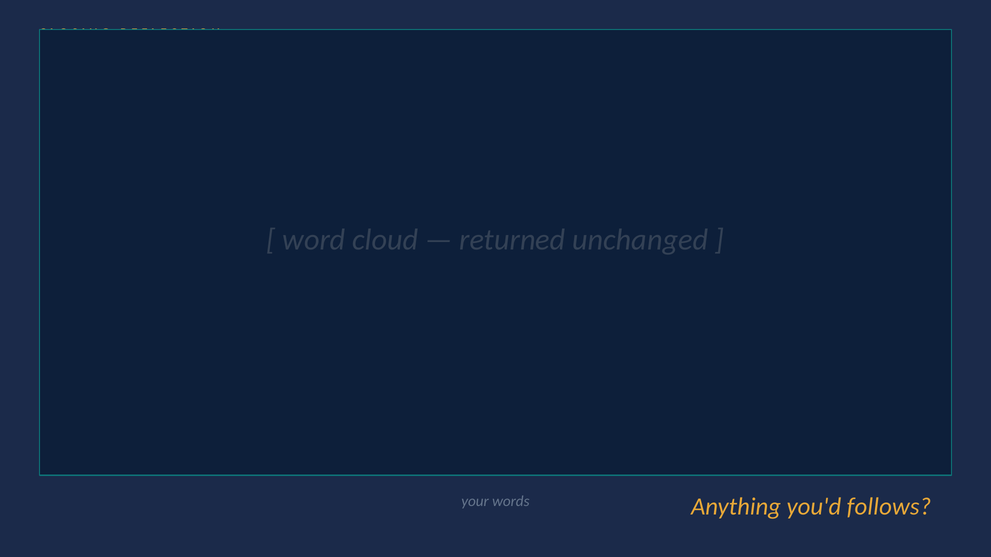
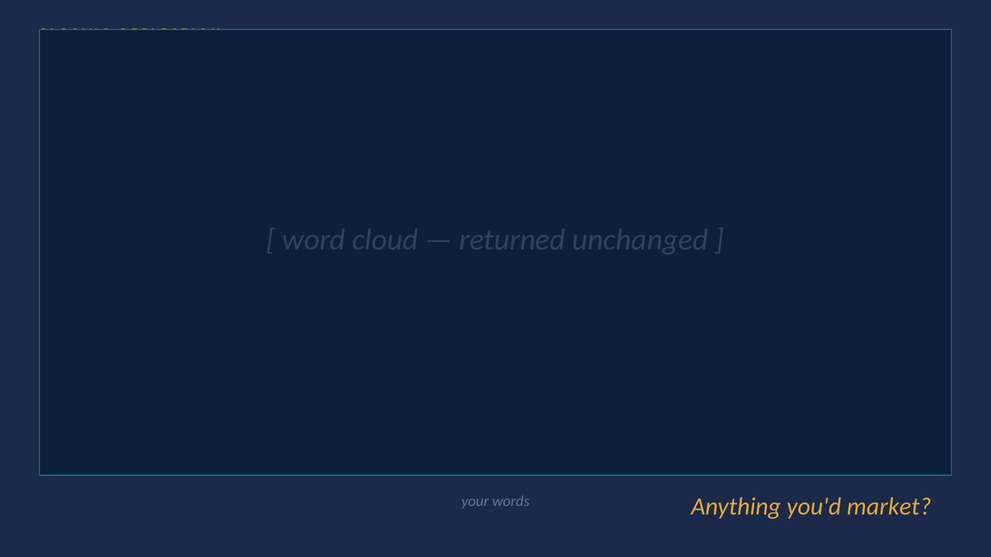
follows: follows -> market
